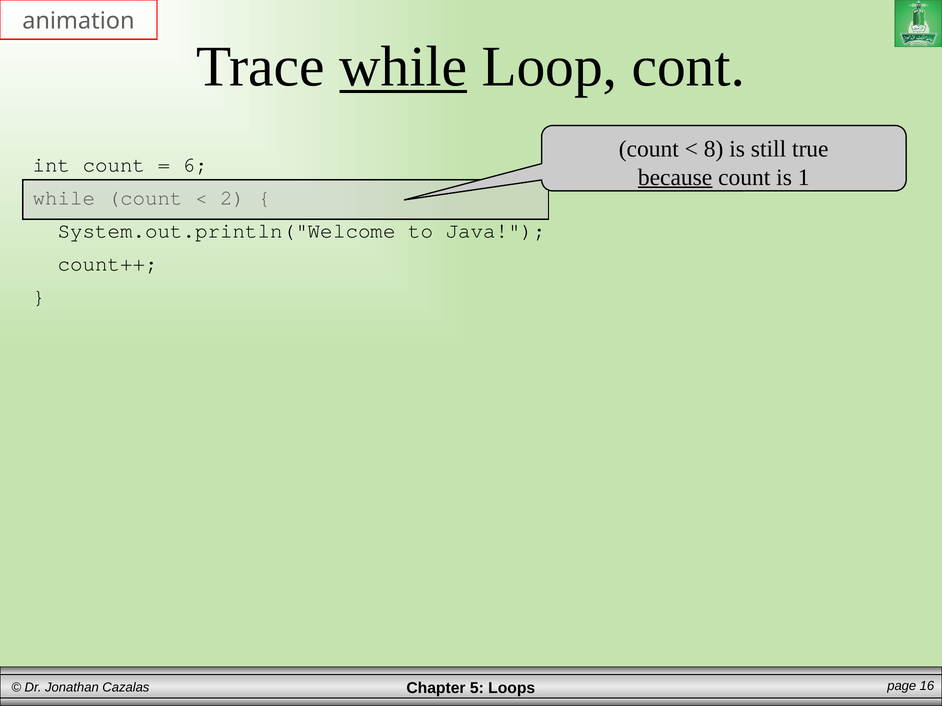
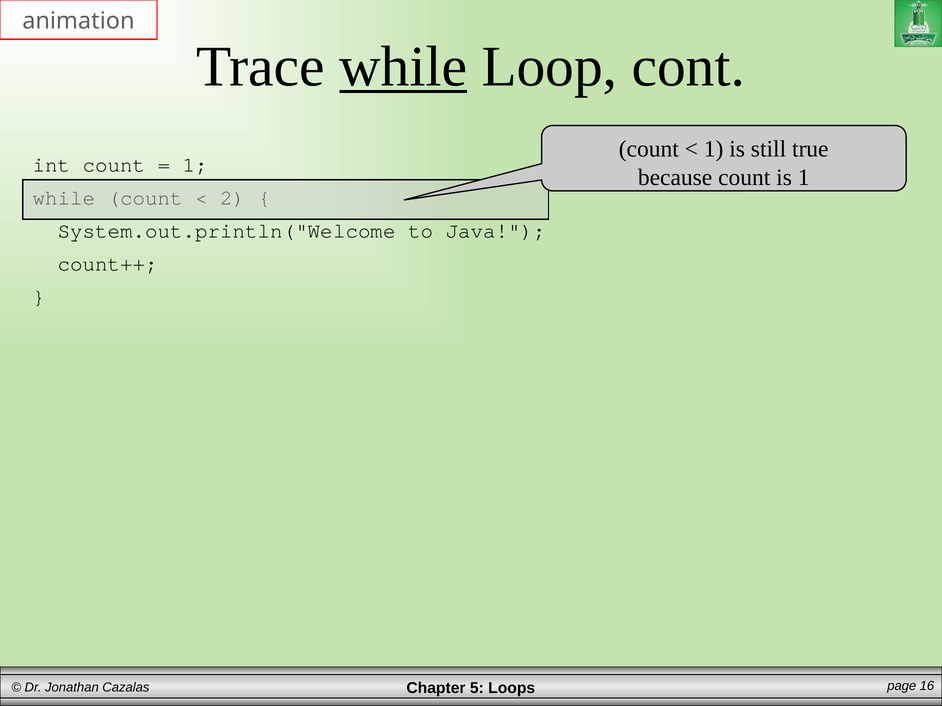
8 at (714, 149): 8 -> 1
6 at (195, 165): 6 -> 1
because underline: present -> none
